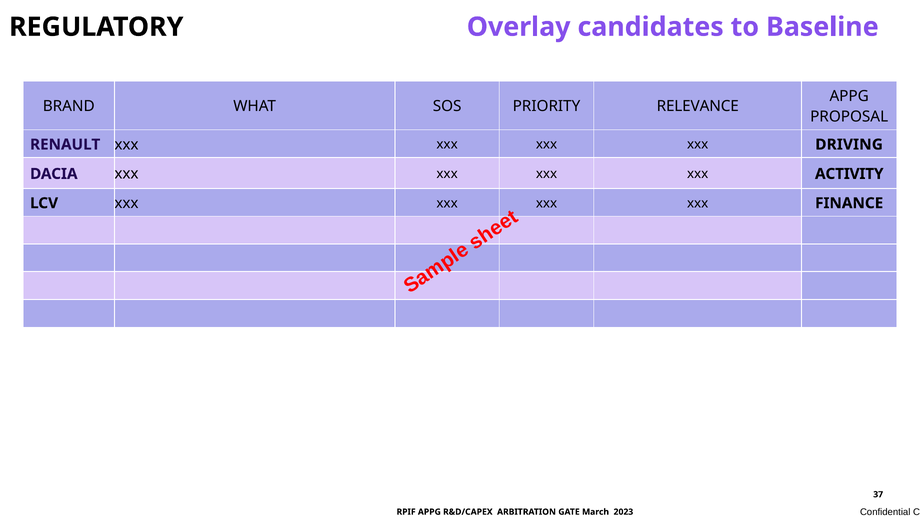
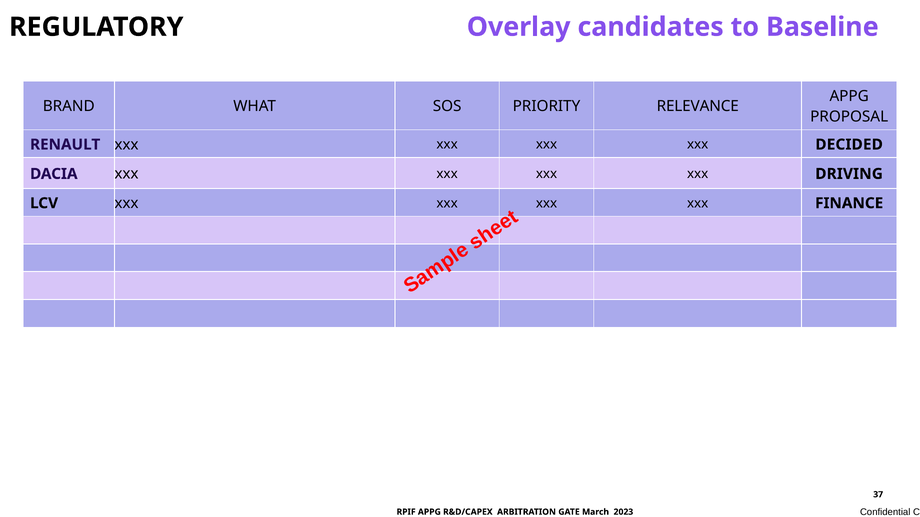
DRIVING: DRIVING -> DECIDED
ACTIVITY: ACTIVITY -> DRIVING
